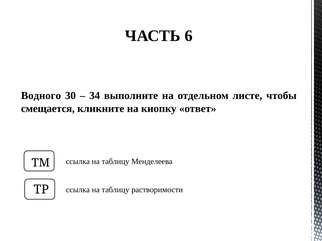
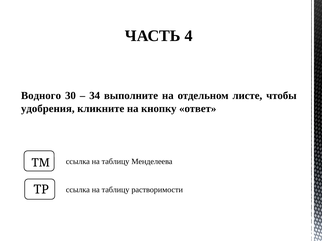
6: 6 -> 4
смещается: смещается -> удобрения
